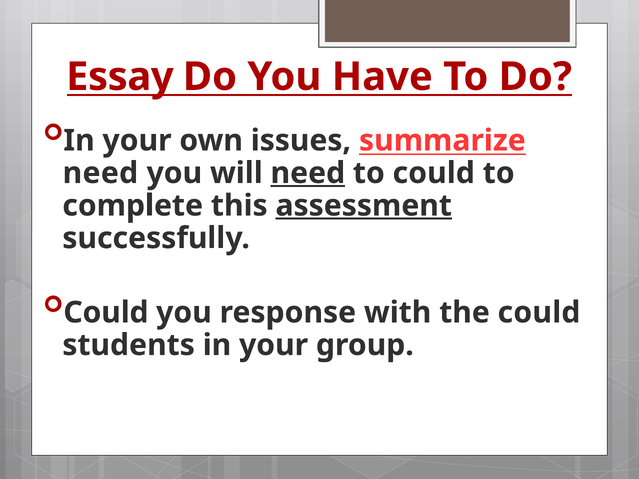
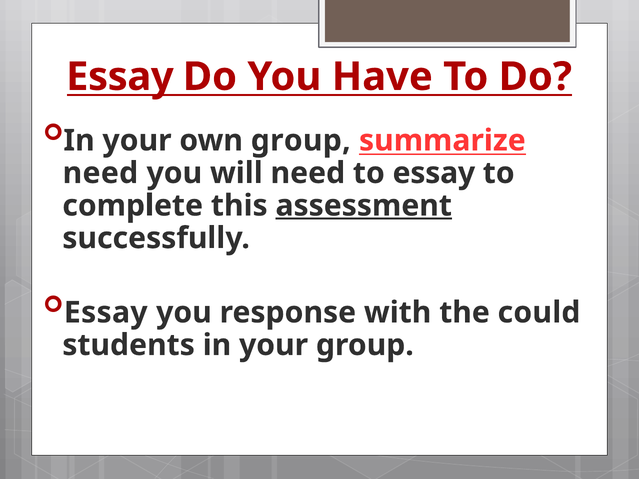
own issues: issues -> group
need at (308, 173) underline: present -> none
to could: could -> essay
Could at (106, 313): Could -> Essay
